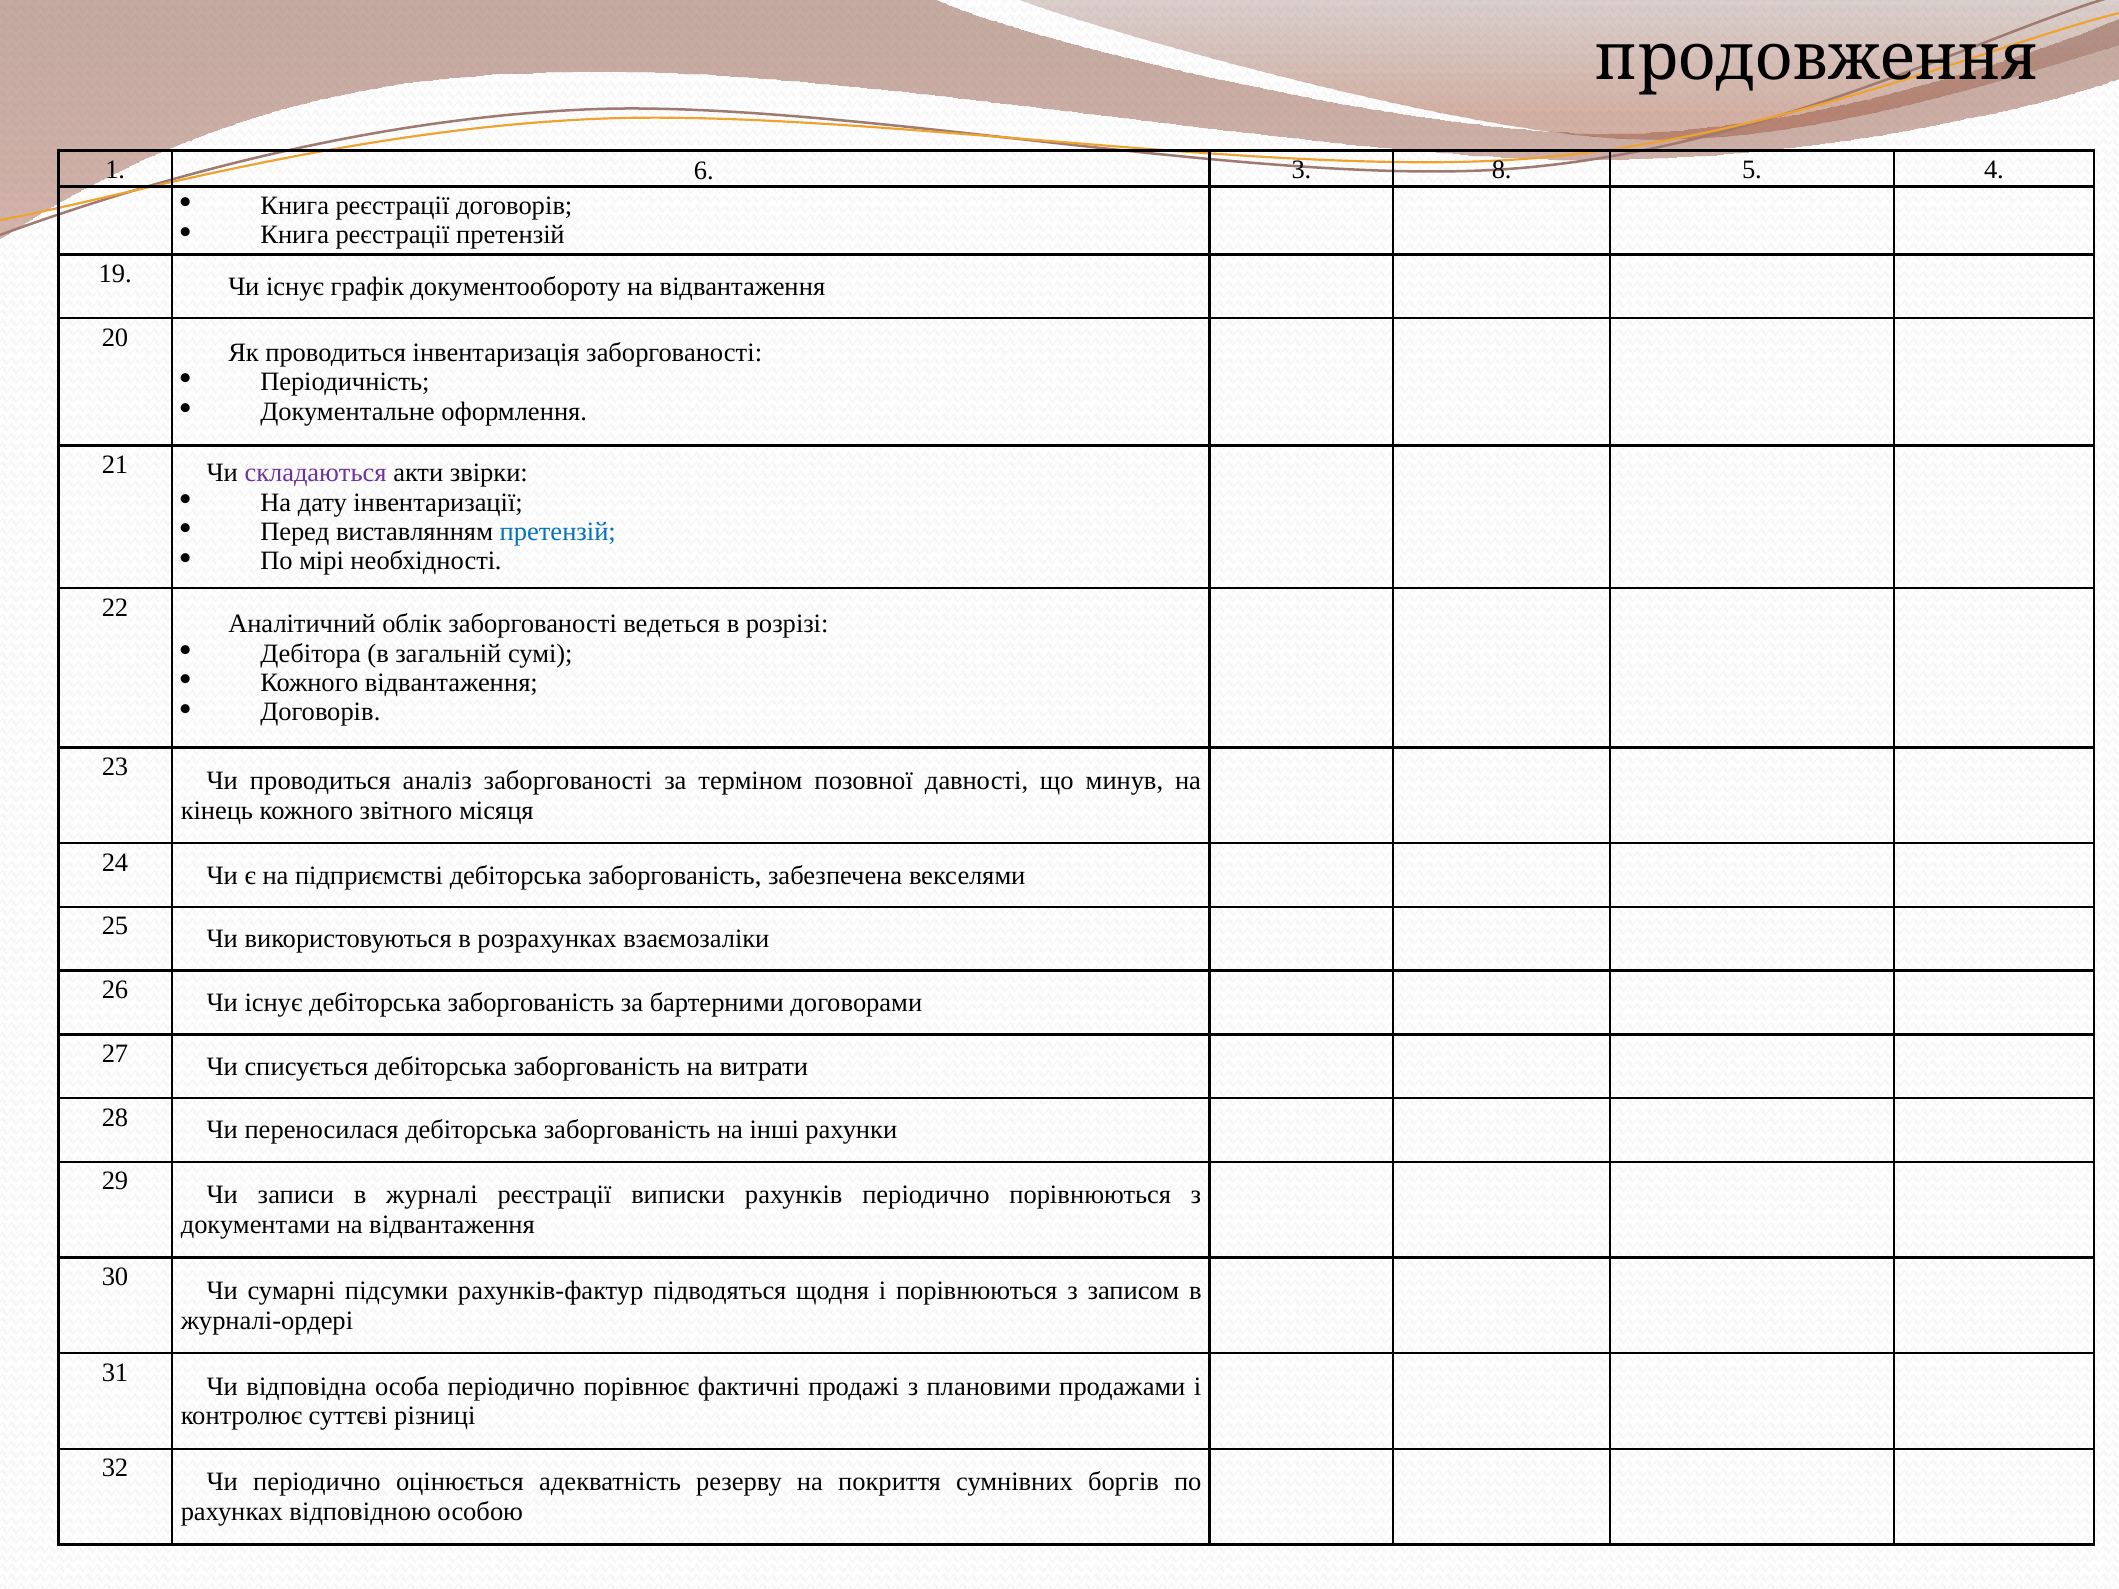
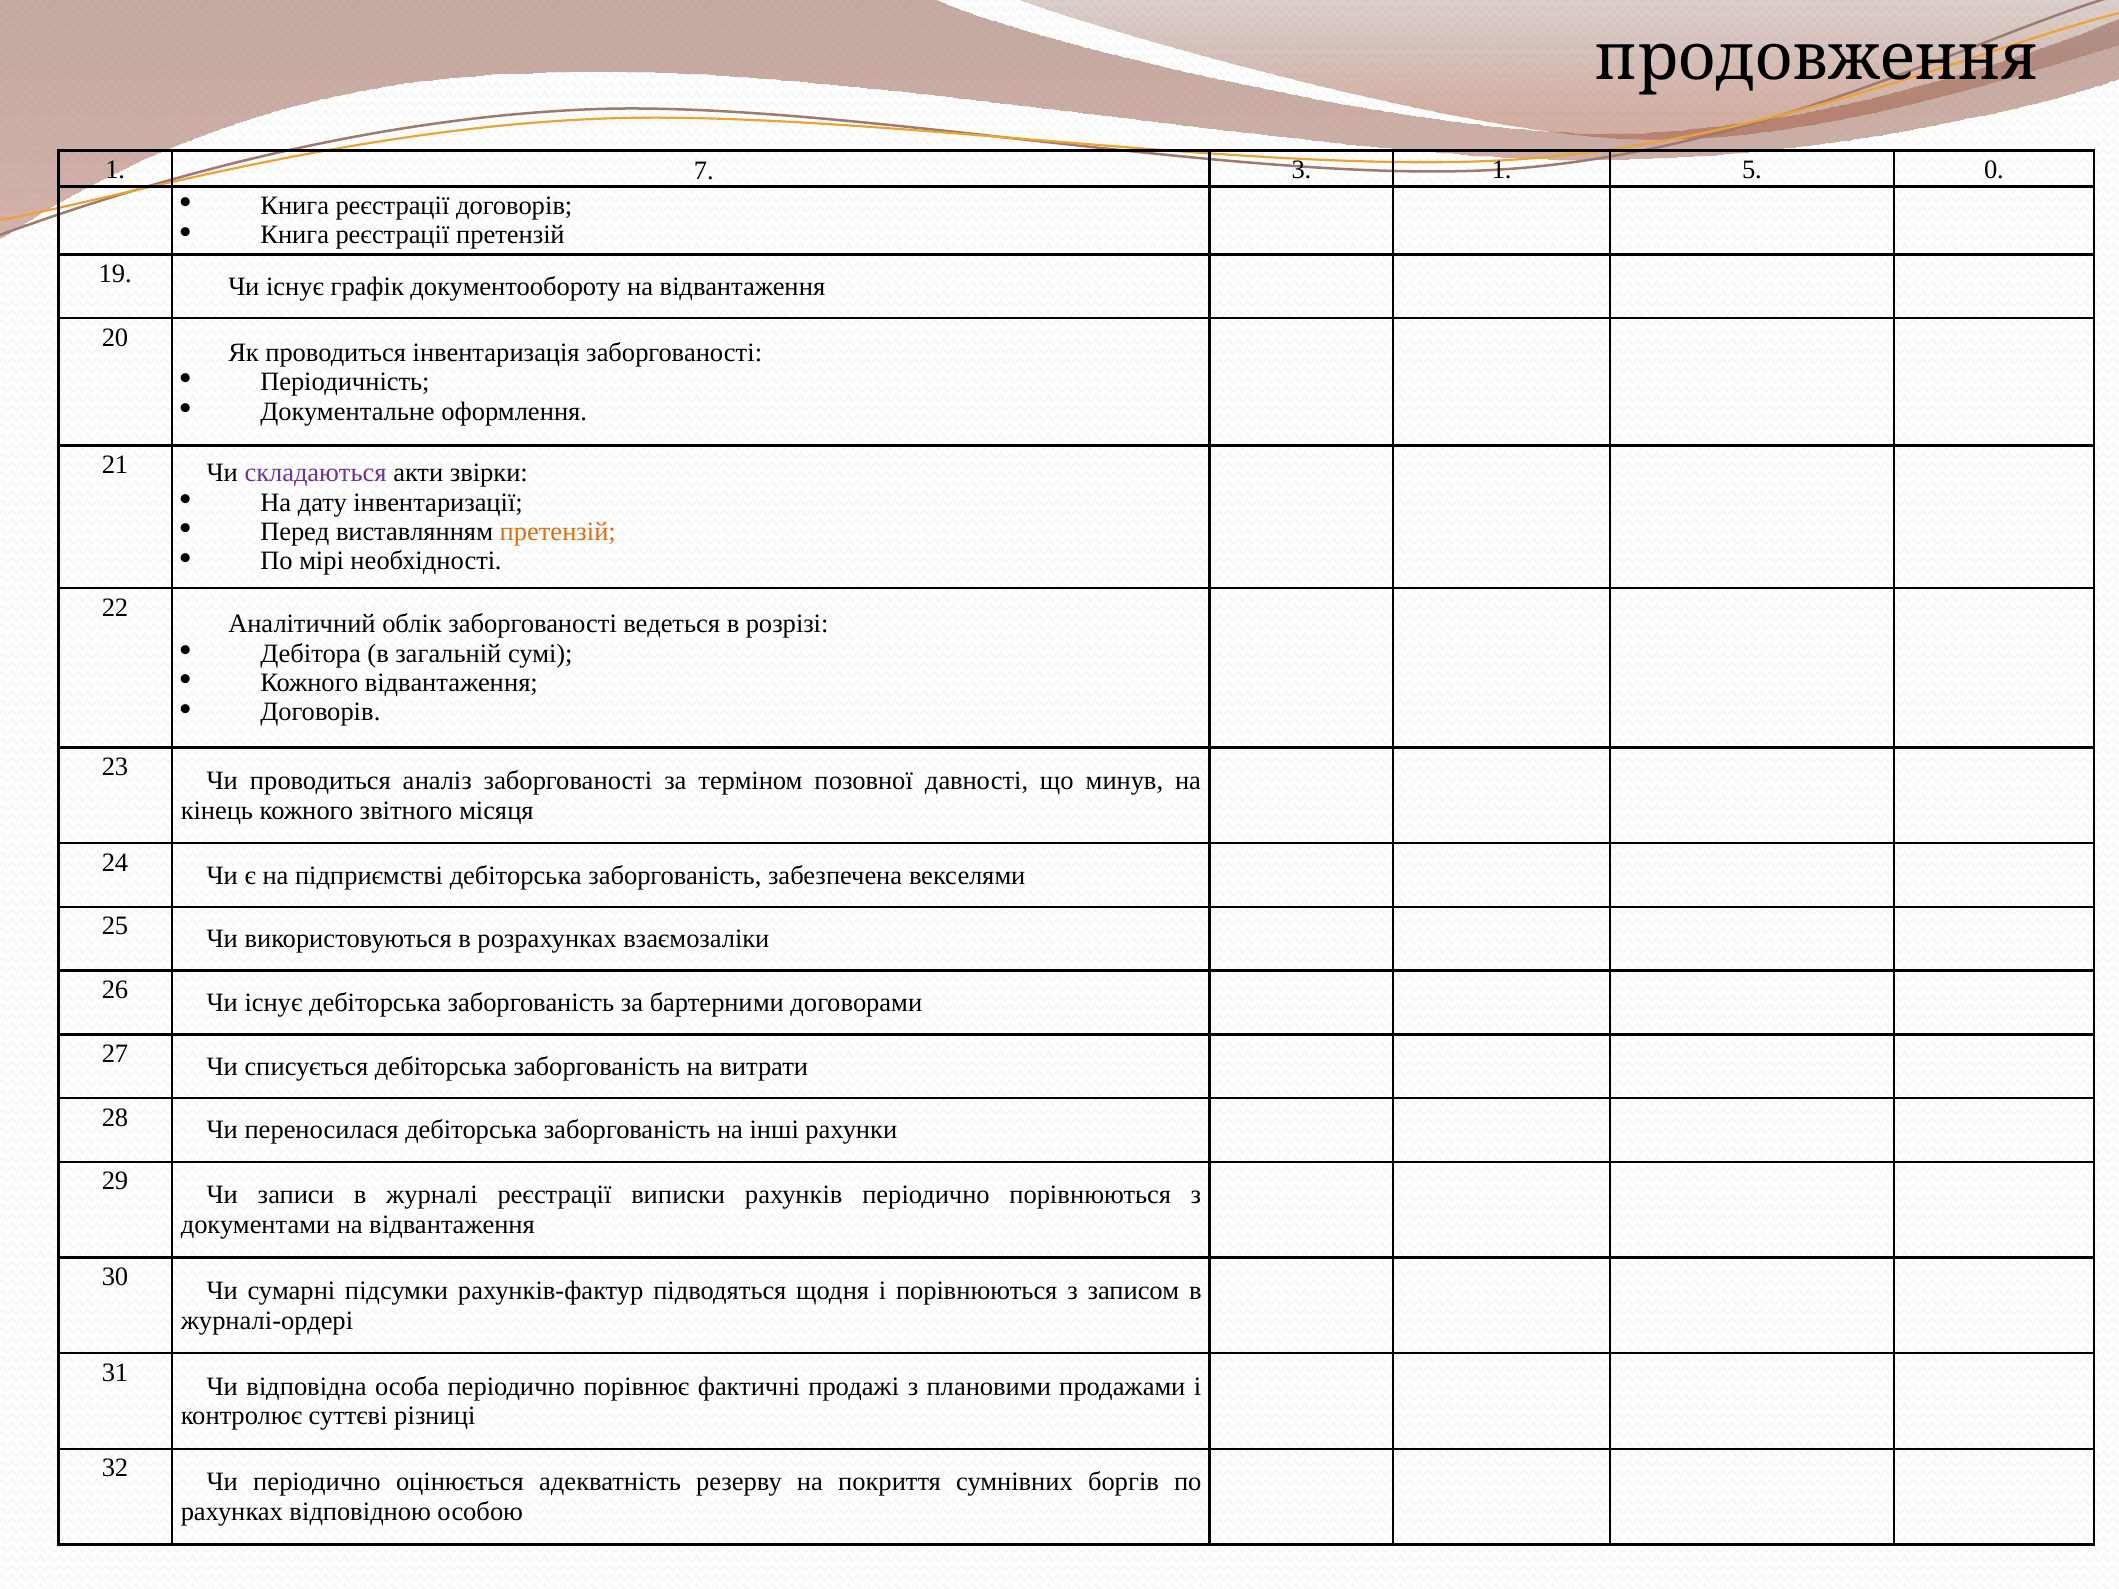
6: 6 -> 7
3 8: 8 -> 1
4: 4 -> 0
претензій at (558, 532) colour: blue -> orange
